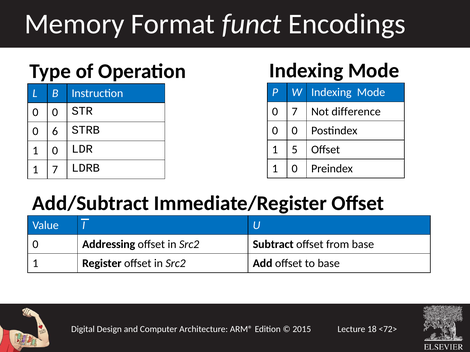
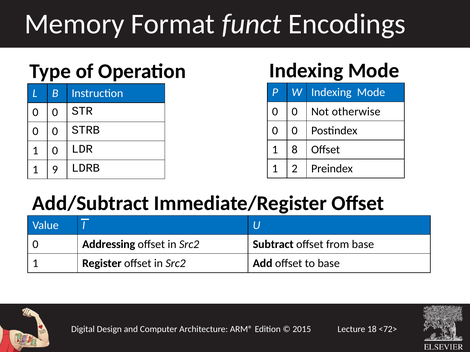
7 at (295, 112): 7 -> 0
difference: difference -> otherwise
6 at (55, 132): 6 -> 0
5: 5 -> 8
0 at (295, 169): 0 -> 2
1 7: 7 -> 9
